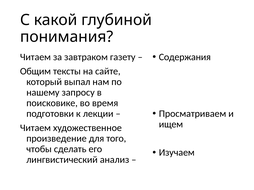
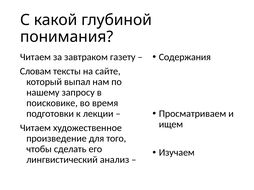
Общим: Общим -> Словам
